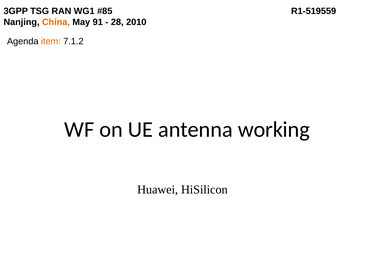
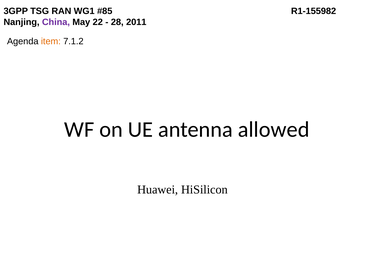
R1-519559: R1-519559 -> R1-155982
China colour: orange -> purple
91: 91 -> 22
2010: 2010 -> 2011
working: working -> allowed
